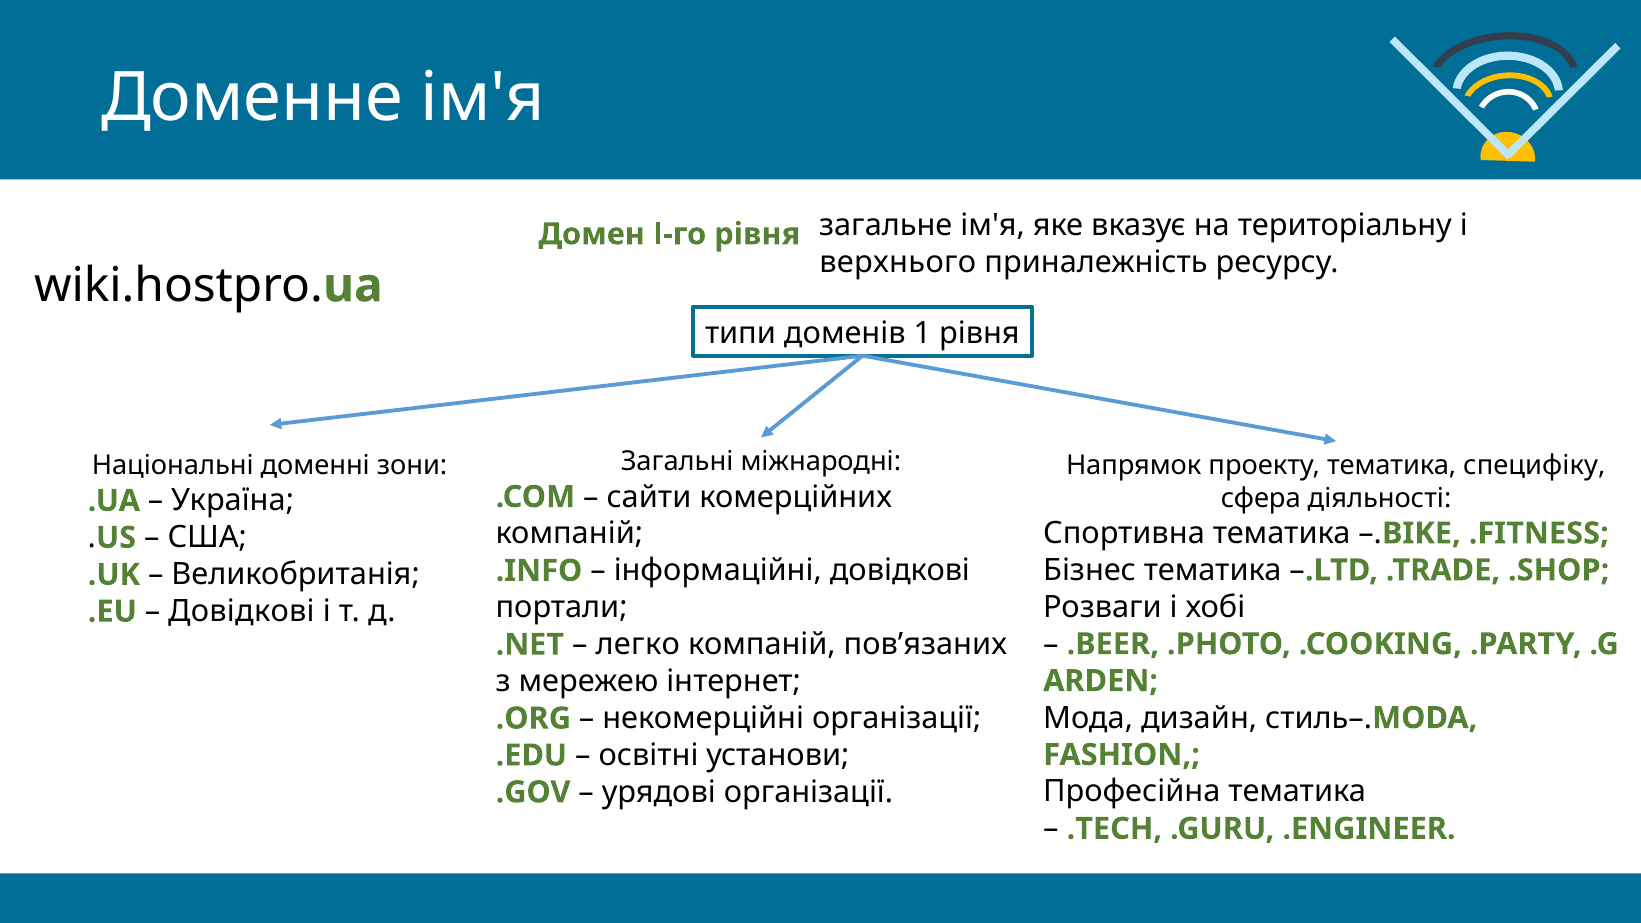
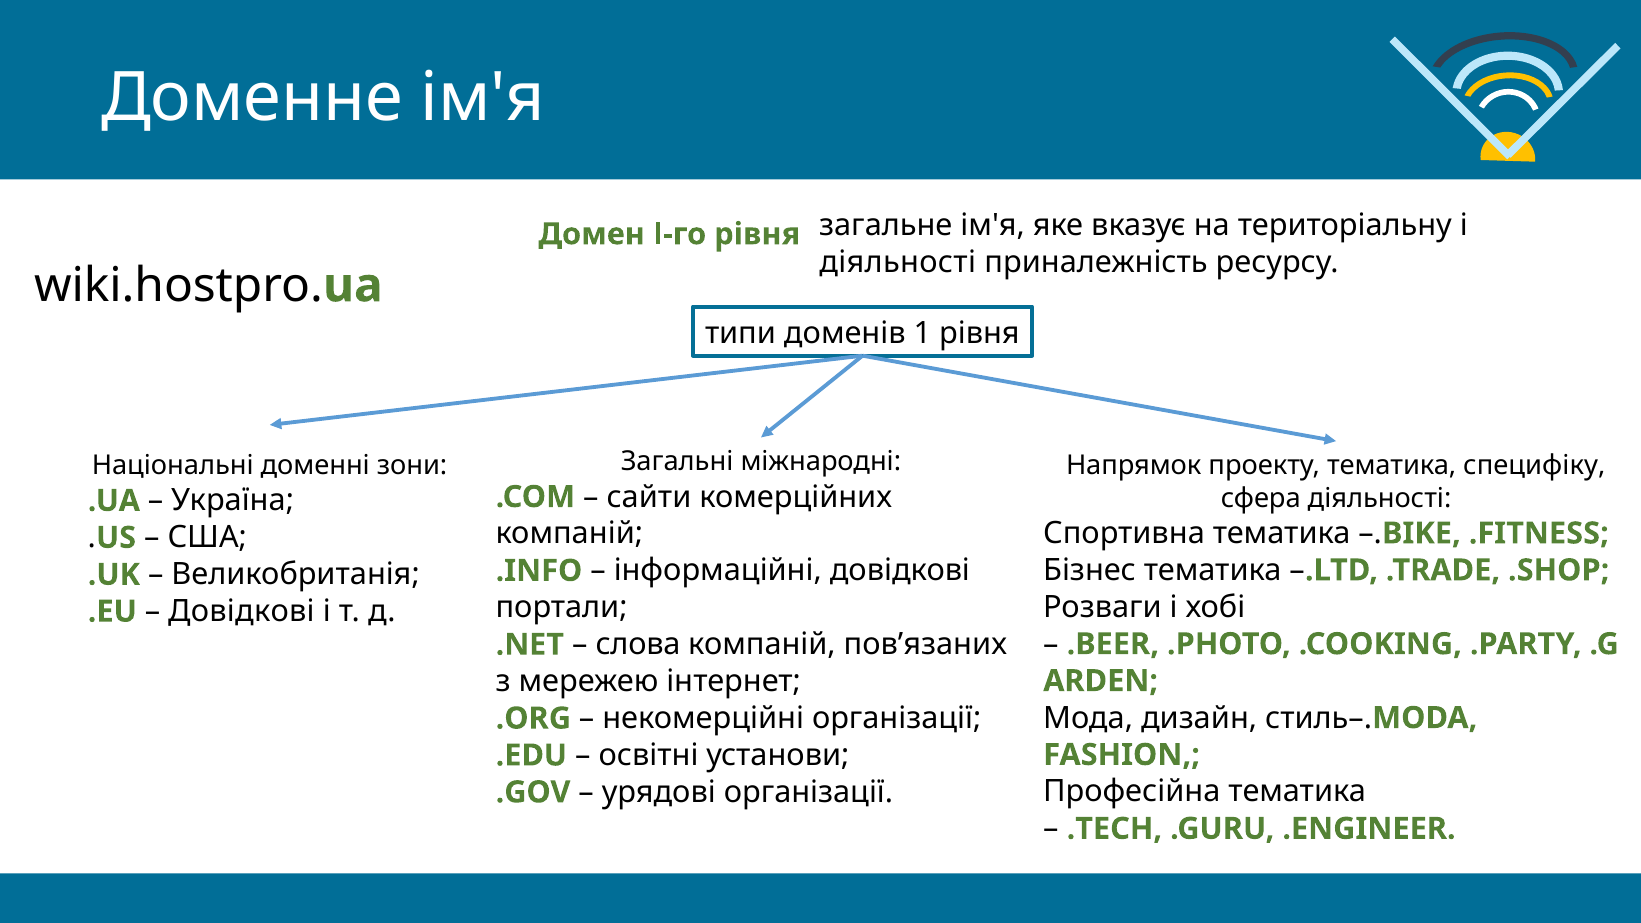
верхнього at (898, 262): верхнього -> діяльності
легко: легко -> слова
